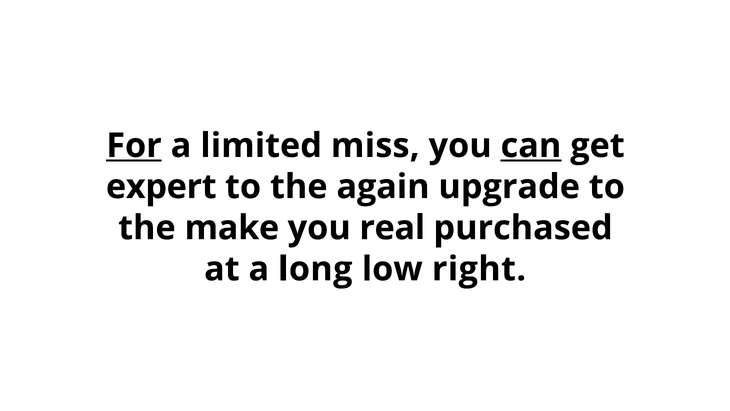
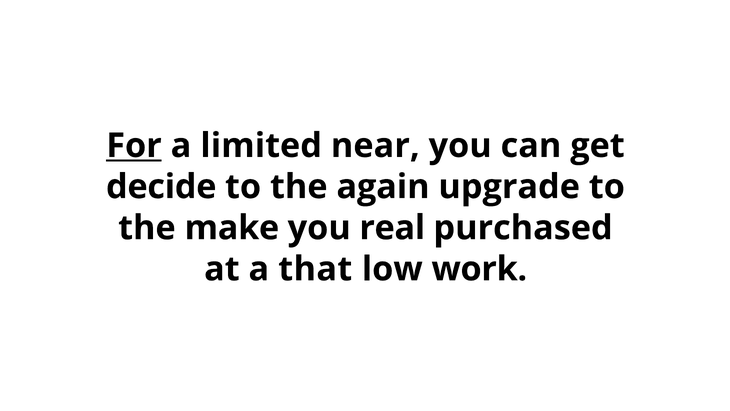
miss: miss -> near
can underline: present -> none
expert: expert -> decide
long: long -> that
right: right -> work
